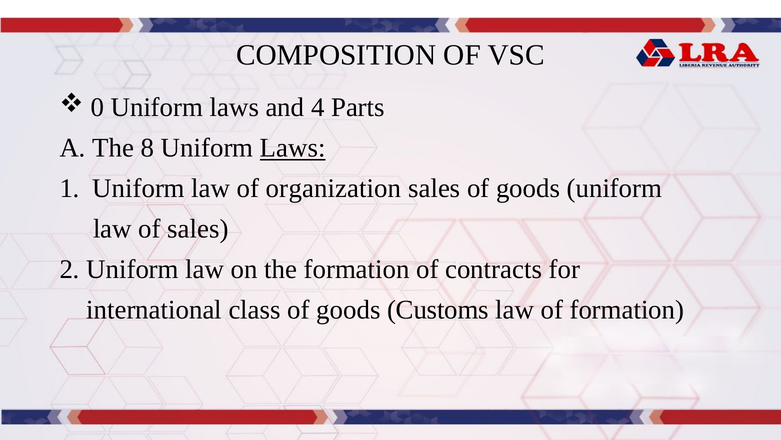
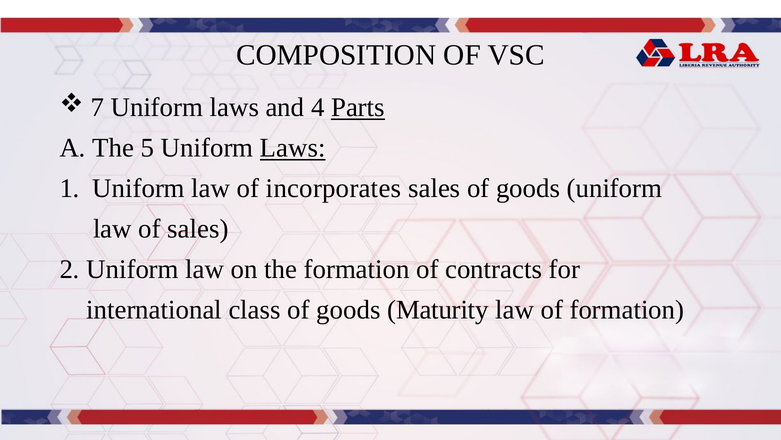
0: 0 -> 7
Parts underline: none -> present
8: 8 -> 5
organization: organization -> incorporates
Customs: Customs -> Maturity
